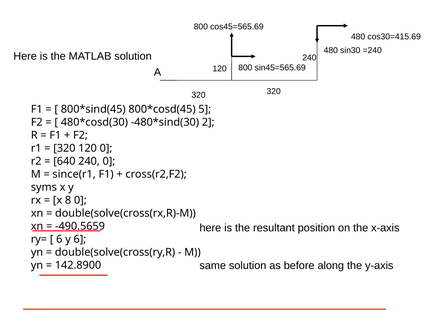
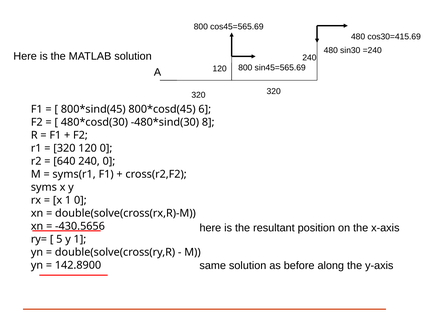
5: 5 -> 6
2: 2 -> 8
since(r1: since(r1 -> syms(r1
x 8: 8 -> 1
-490.5659: -490.5659 -> -430.5656
6 at (59, 239): 6 -> 5
y 6: 6 -> 1
